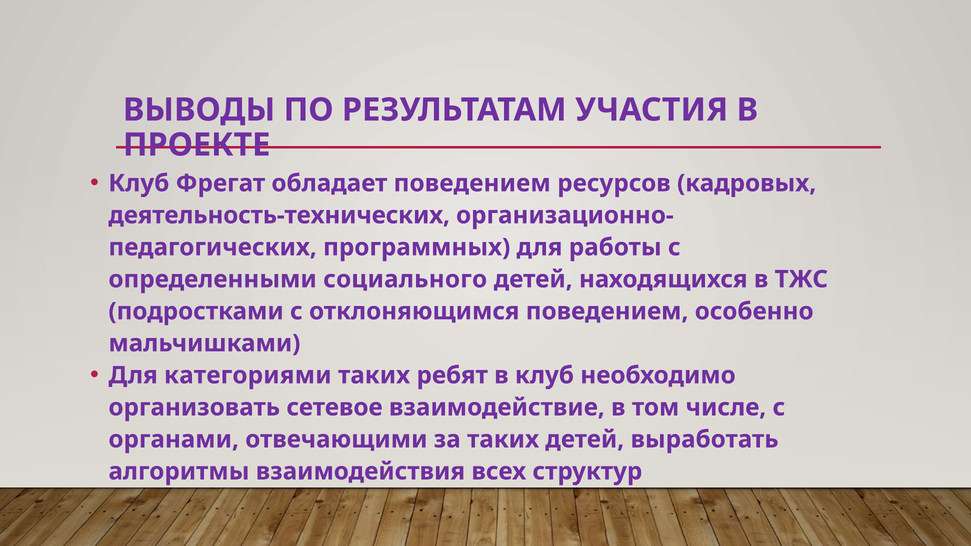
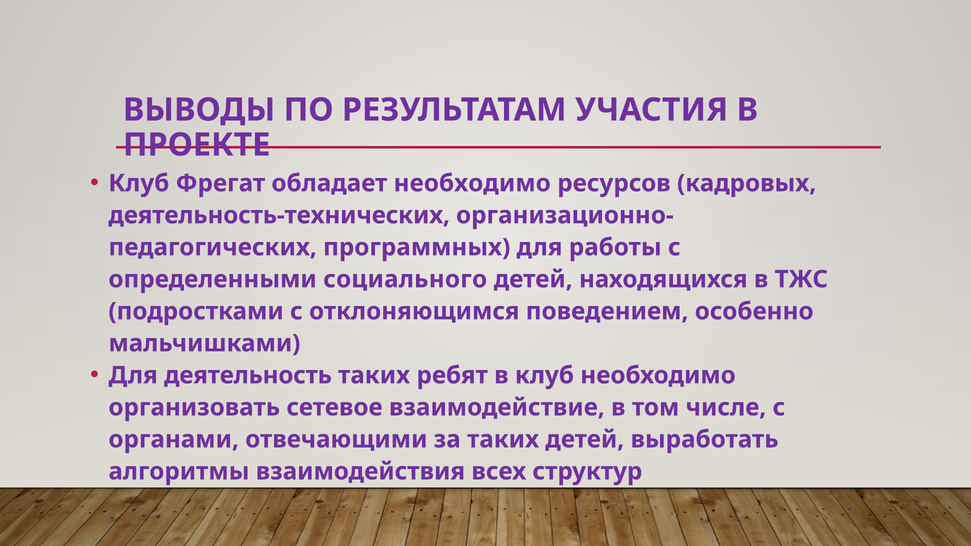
обладает поведением: поведением -> необходимо
категориями: категориями -> деятельность
